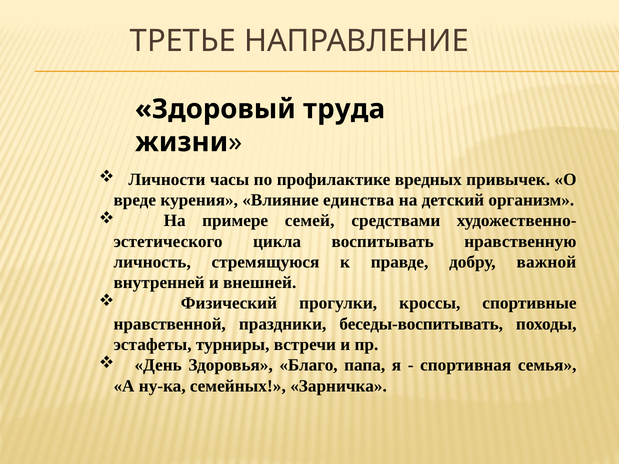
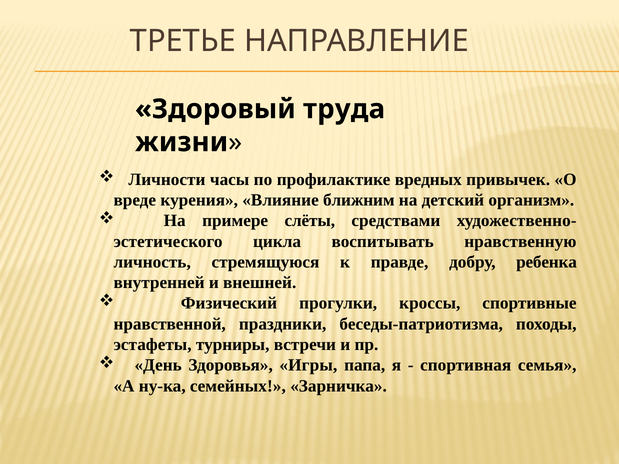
единства: единства -> ближним
семей: семей -> слёты
важной: важной -> ребенка
беседы-воспитывать: беседы-воспитывать -> беседы-патриотизма
Благо: Благо -> Игры
